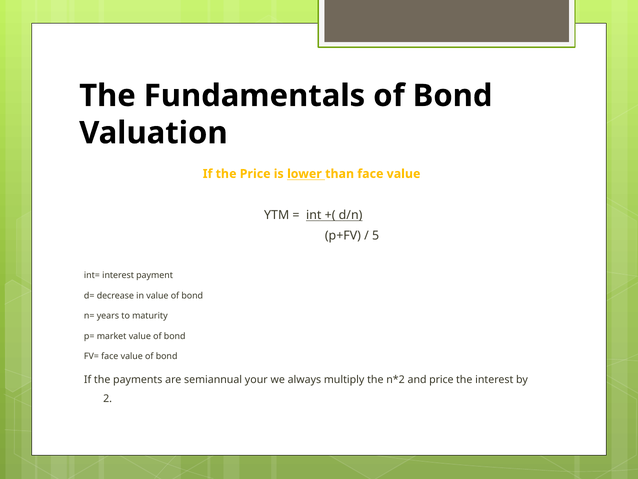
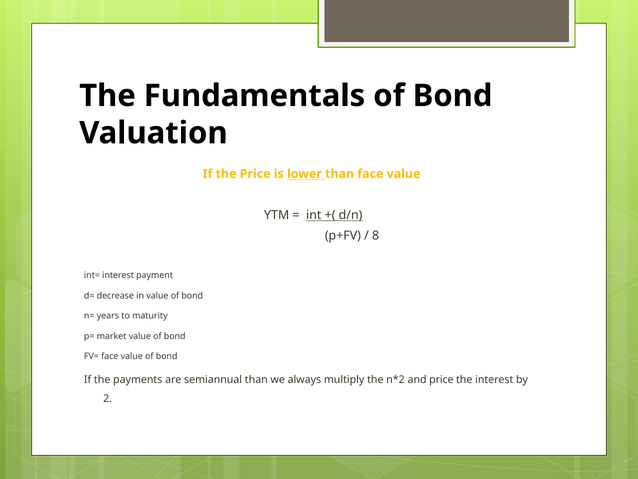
5: 5 -> 8
semiannual your: your -> than
